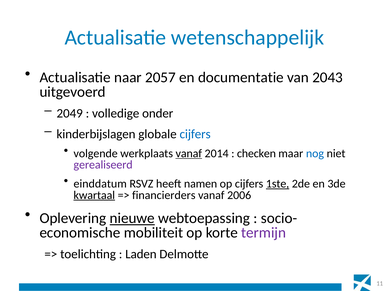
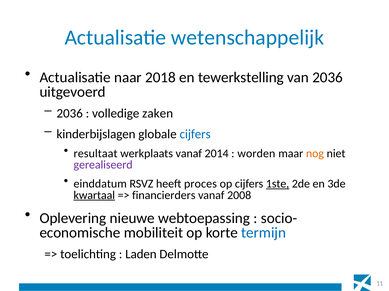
2057: 2057 -> 2018
documentatie: documentatie -> tewerkstelling
van 2043: 2043 -> 2036
2049 at (70, 114): 2049 -> 2036
onder: onder -> zaken
volgende: volgende -> resultaat
vanaf at (189, 154) underline: present -> none
checken: checken -> worden
nog colour: blue -> orange
namen: namen -> proces
2006: 2006 -> 2008
nieuwe underline: present -> none
termijn colour: purple -> blue
